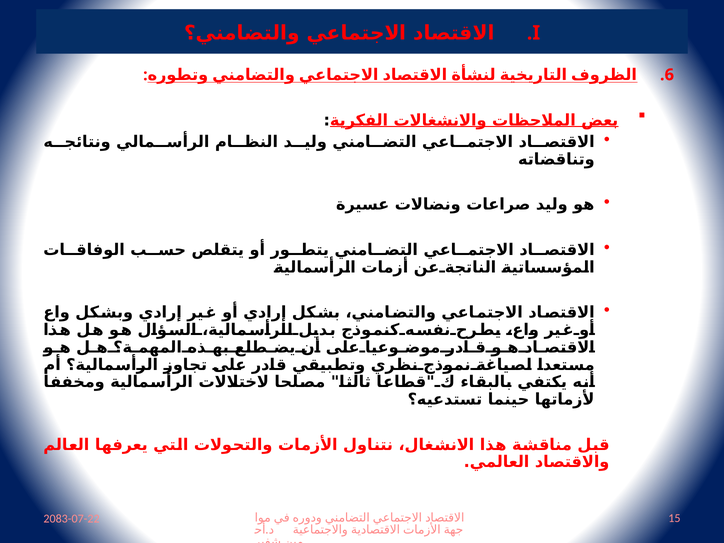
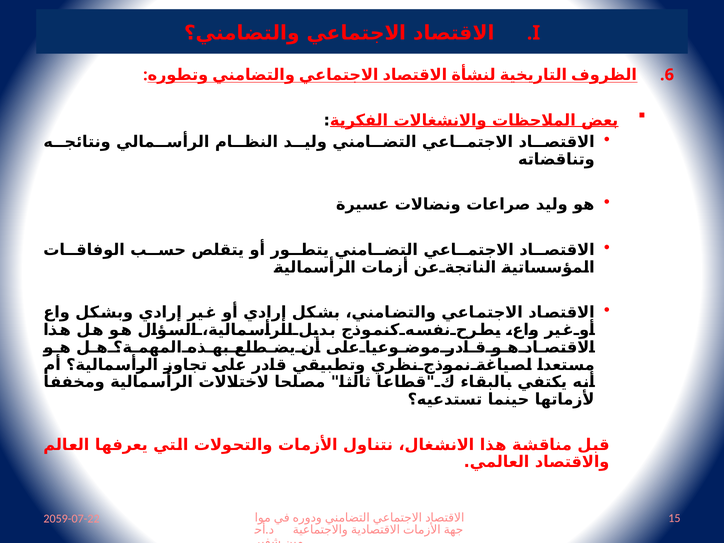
2083-07-22: 2083-07-22 -> 2059-07-22
